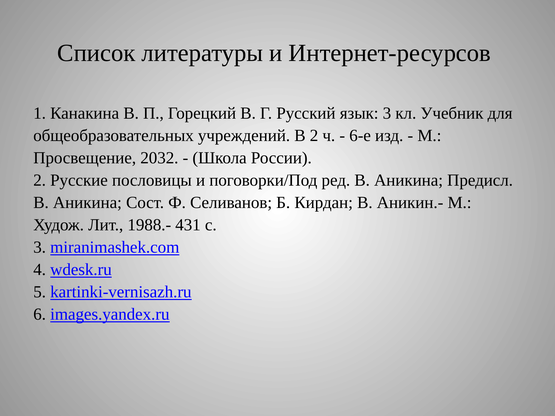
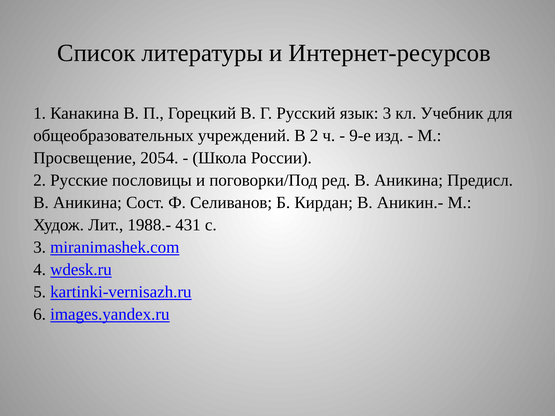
6-е: 6-е -> 9-е
2032: 2032 -> 2054
